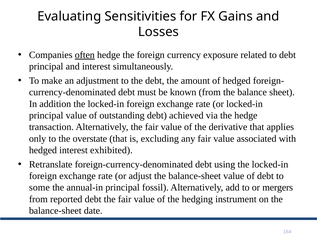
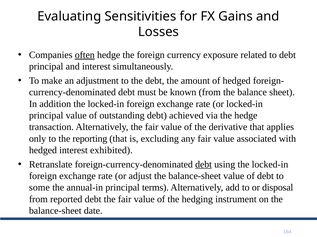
overstate: overstate -> reporting
debt at (204, 165) underline: none -> present
fossil: fossil -> terms
mergers: mergers -> disposal
